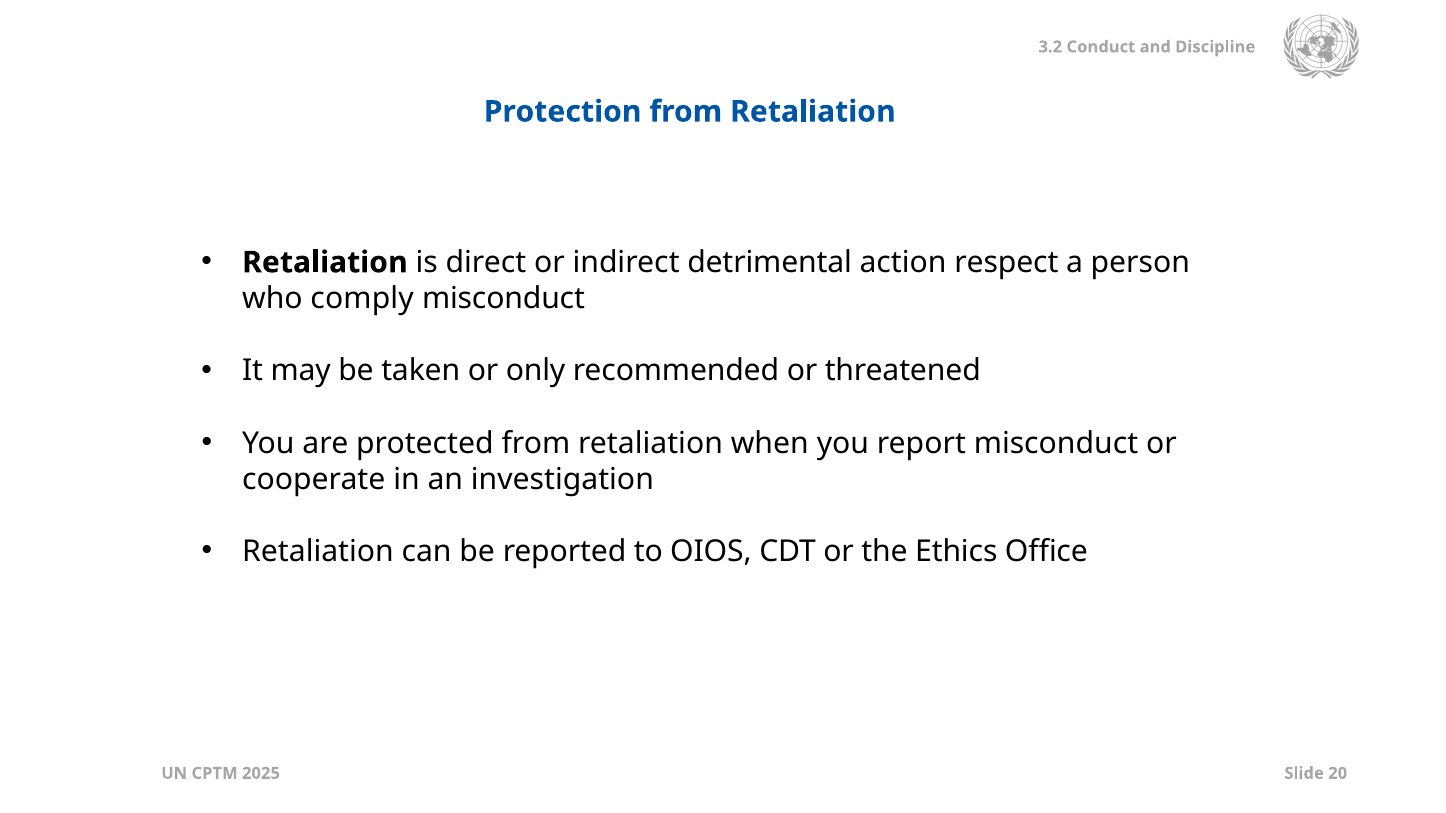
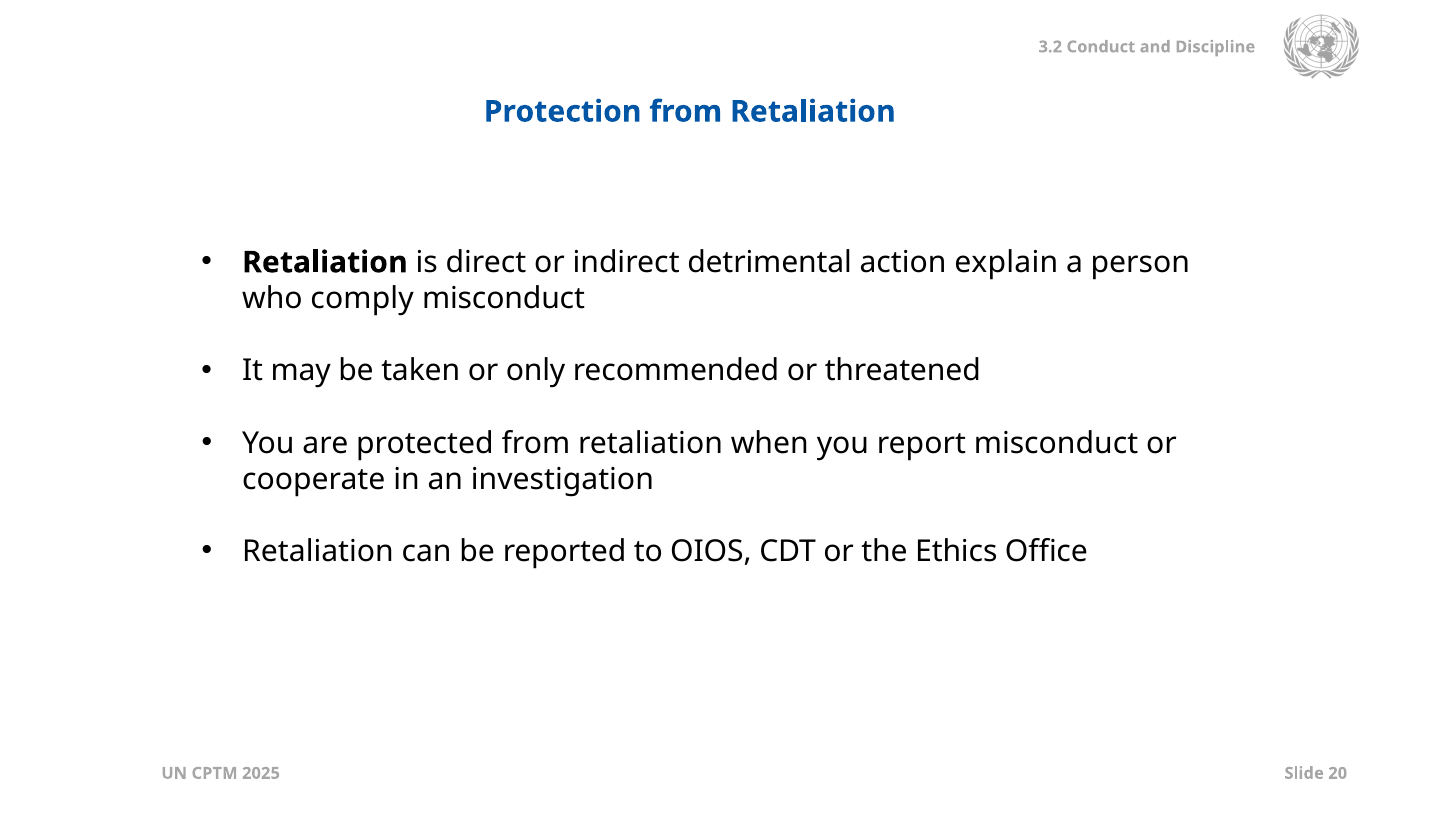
respect: respect -> explain
